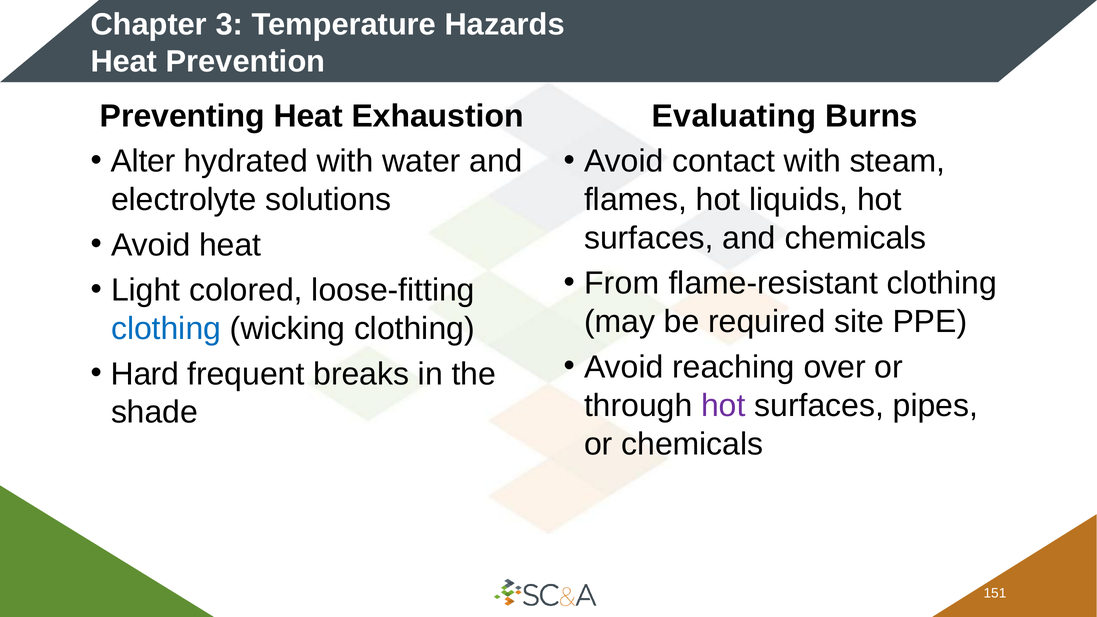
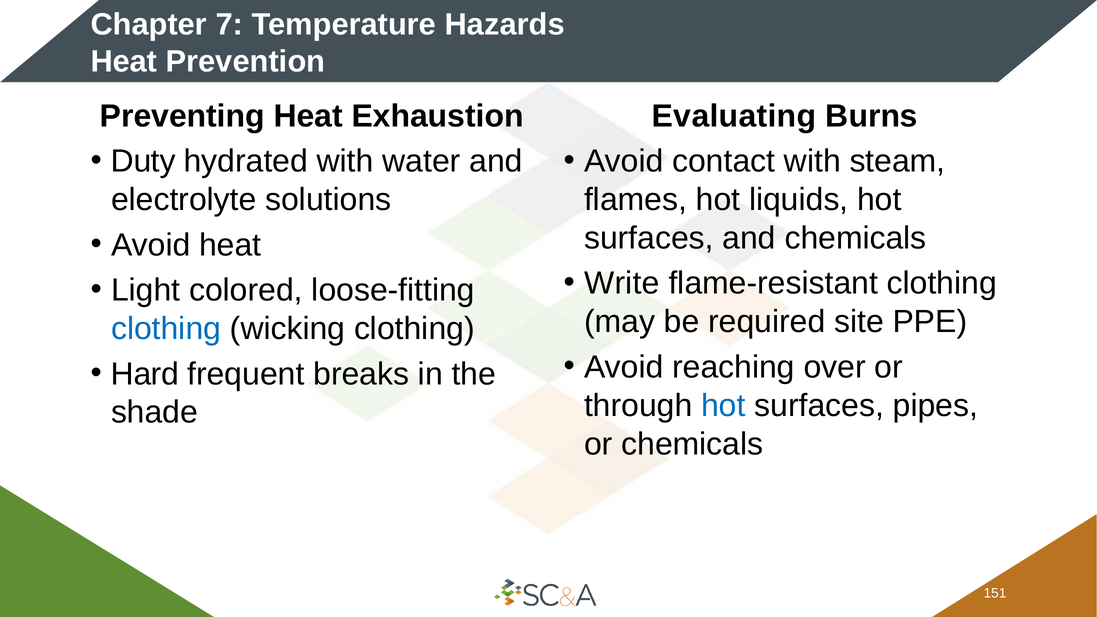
3: 3 -> 7
Alter: Alter -> Duty
From: From -> Write
hot at (723, 406) colour: purple -> blue
